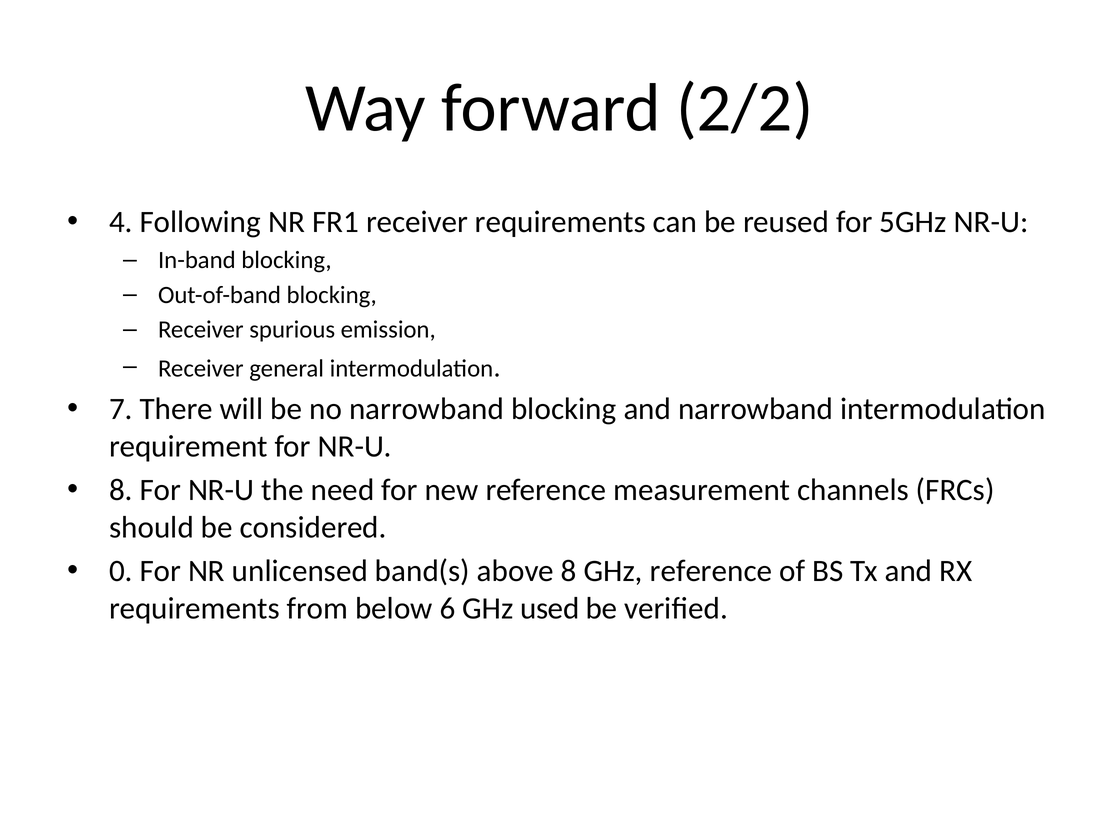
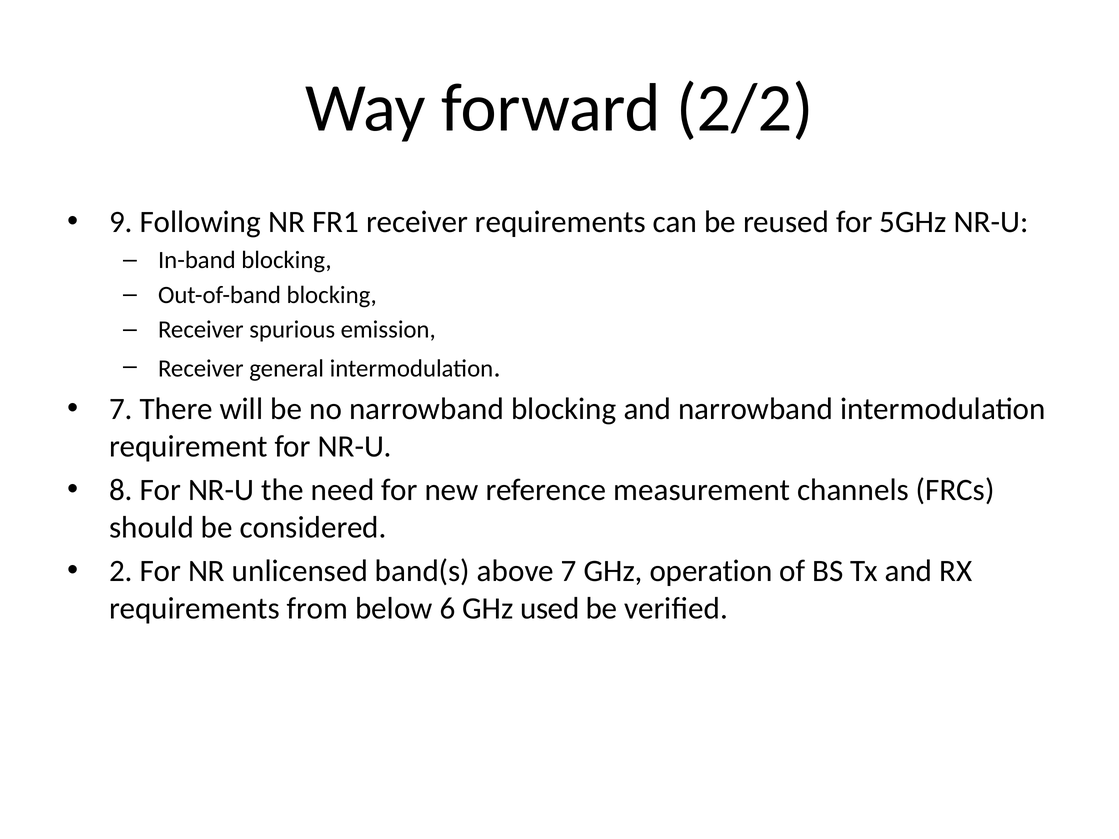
4: 4 -> 9
0: 0 -> 2
above 8: 8 -> 7
GHz reference: reference -> operation
